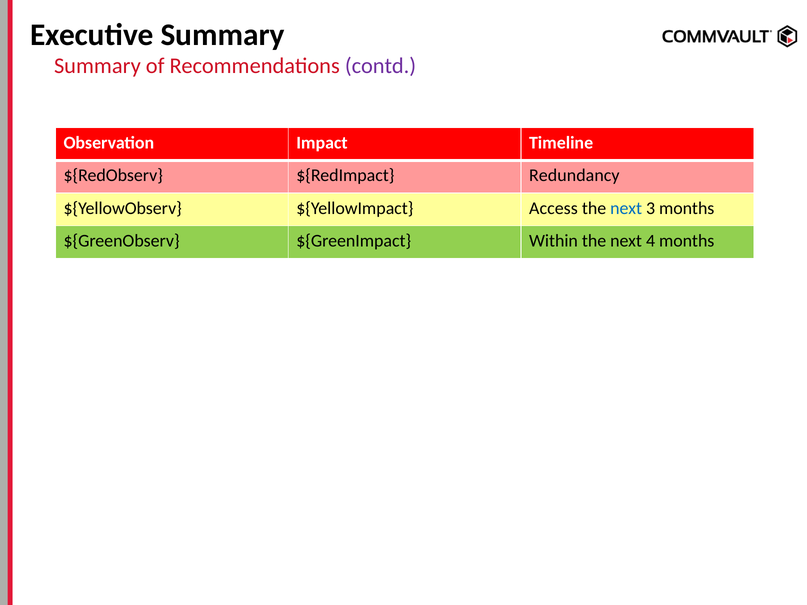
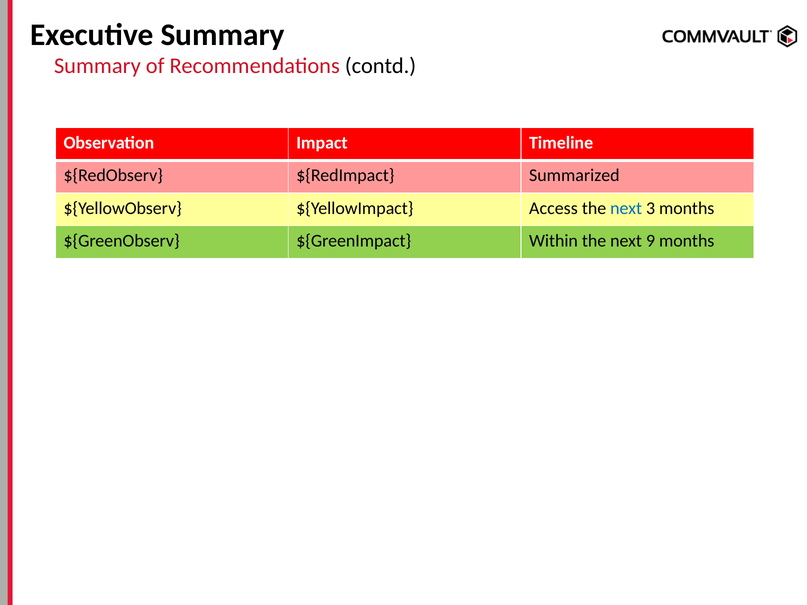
contd colour: purple -> black
Redundancy: Redundancy -> Summarized
4: 4 -> 9
